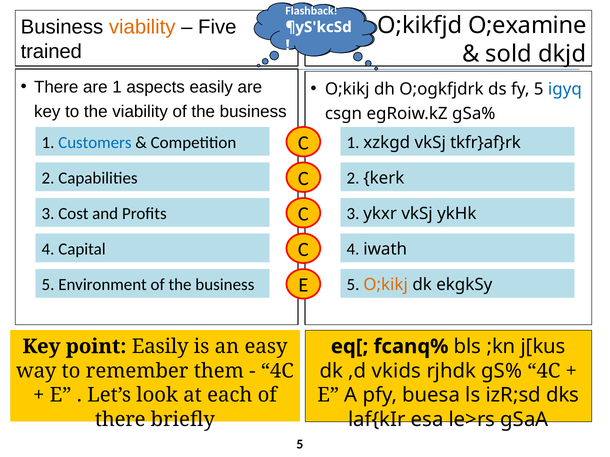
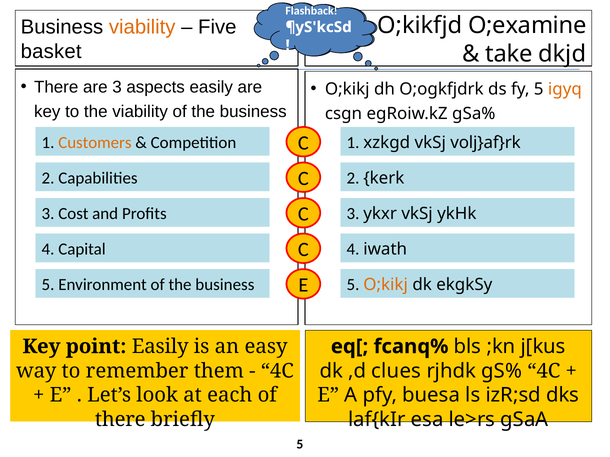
trained: trained -> basket
sold: sold -> take
are 1: 1 -> 3
igyq colour: blue -> orange
Customers colour: blue -> orange
tkfr}af}rk: tkfr}af}rk -> volj}af}rk
vkids: vkids -> clues
